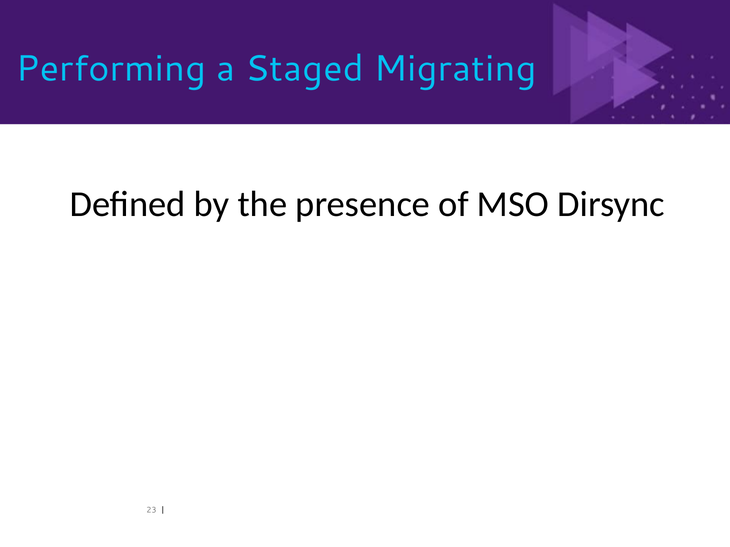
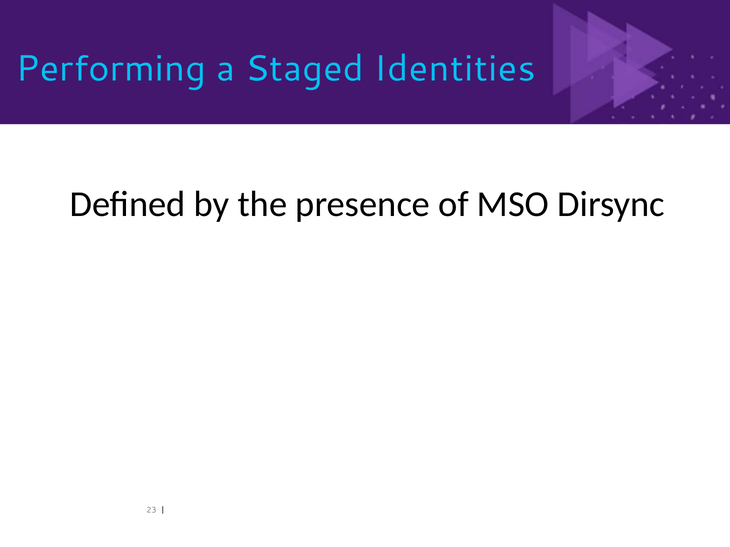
Migrating: Migrating -> Identities
